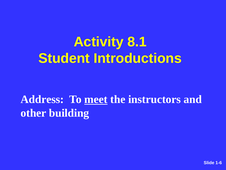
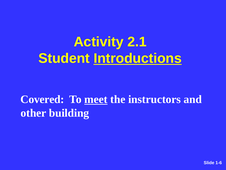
8.1: 8.1 -> 2.1
Introductions underline: none -> present
Address: Address -> Covered
